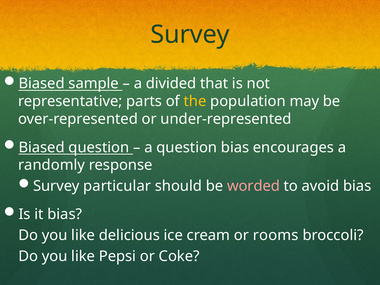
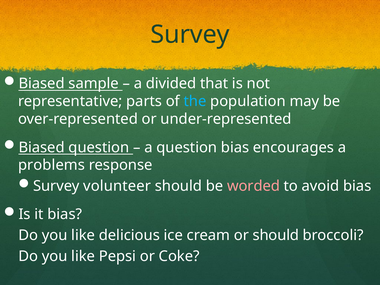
the colour: yellow -> light blue
randomly: randomly -> problems
particular: particular -> volunteer
or rooms: rooms -> should
